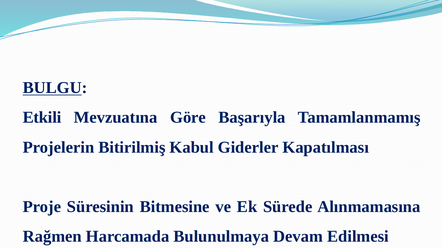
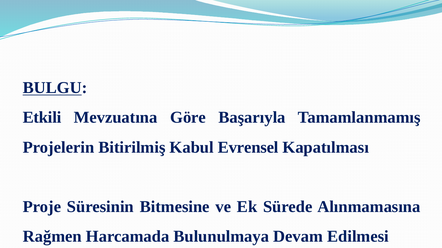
Giderler: Giderler -> Evrensel
